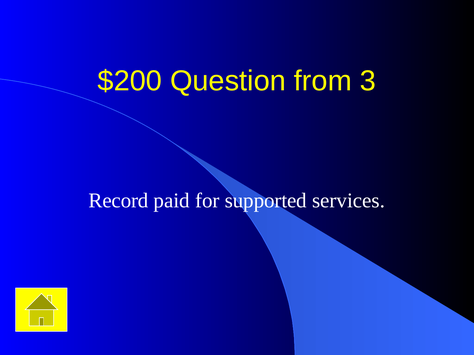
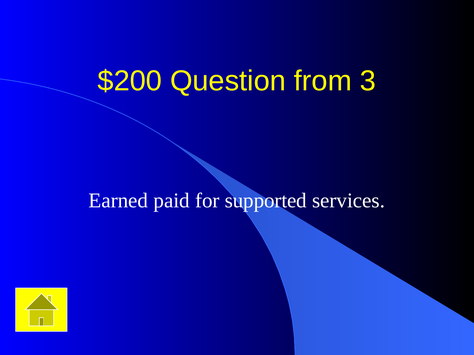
Record: Record -> Earned
